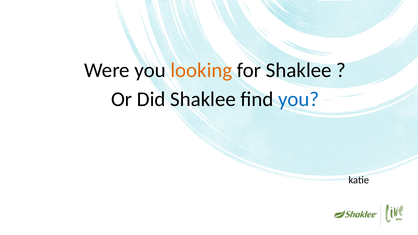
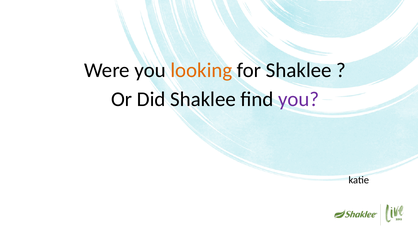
you at (299, 99) colour: blue -> purple
